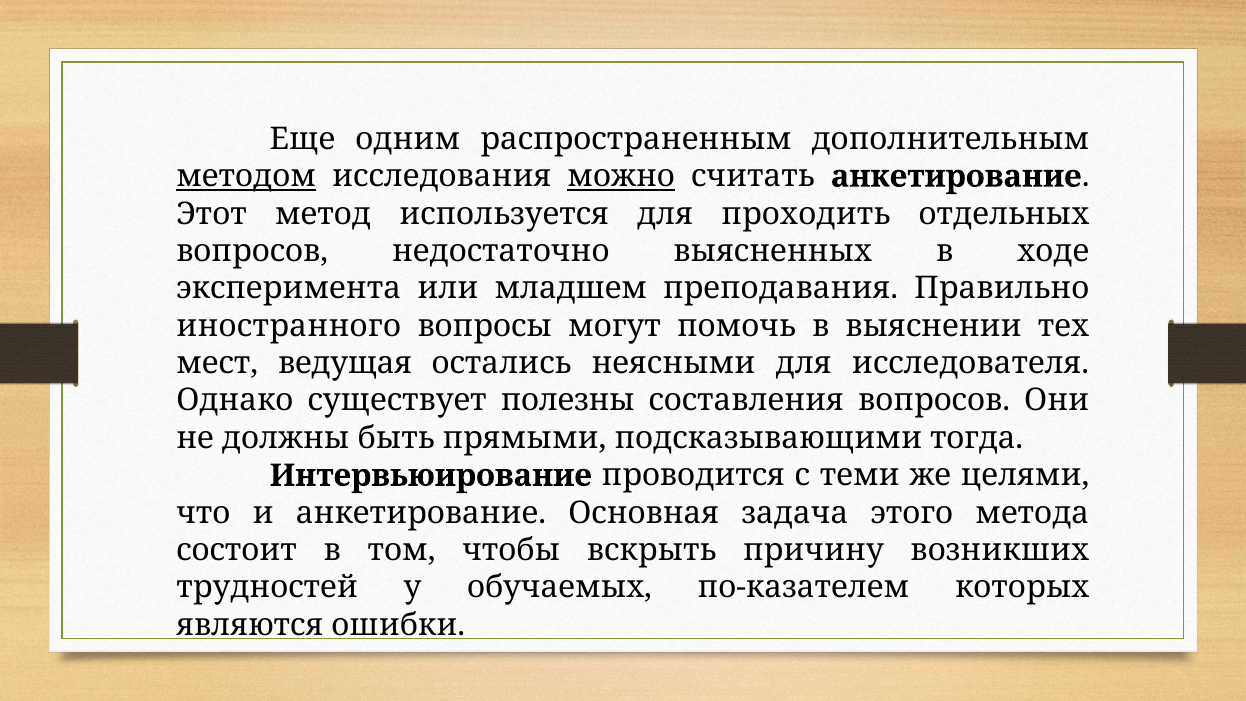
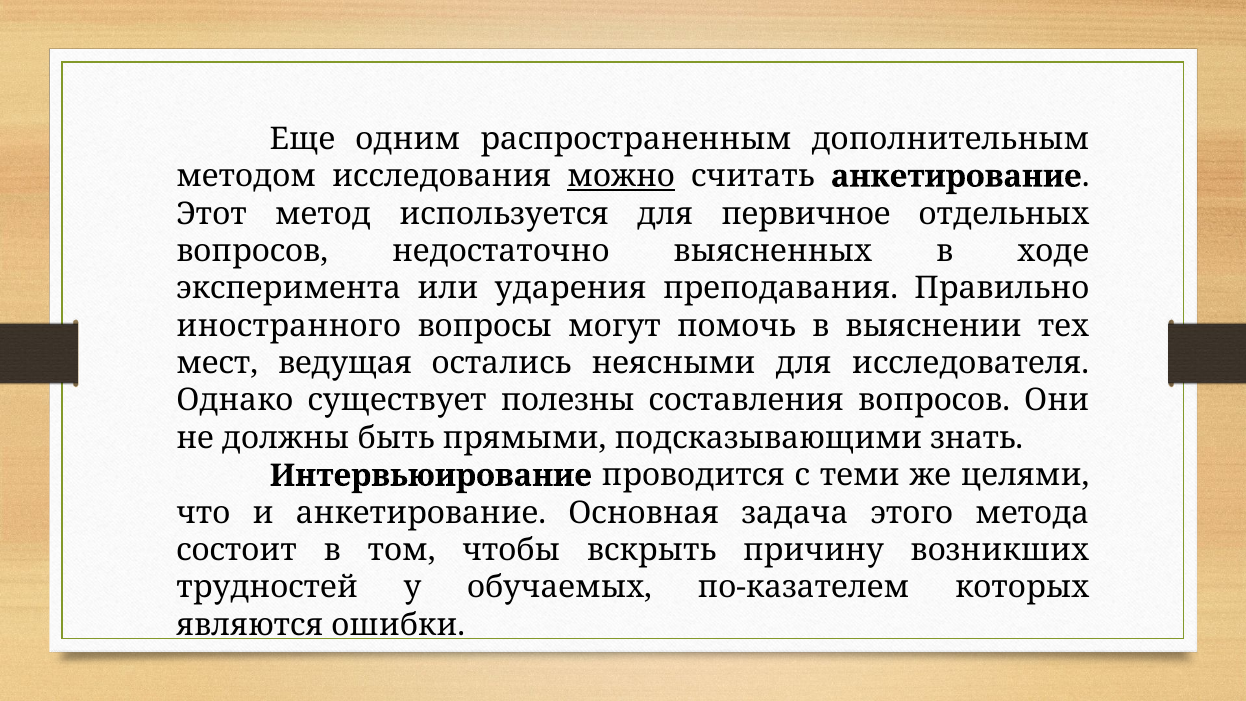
методом underline: present -> none
проходить: проходить -> первичное
младшем: младшем -> ударения
тогда: тогда -> знать
